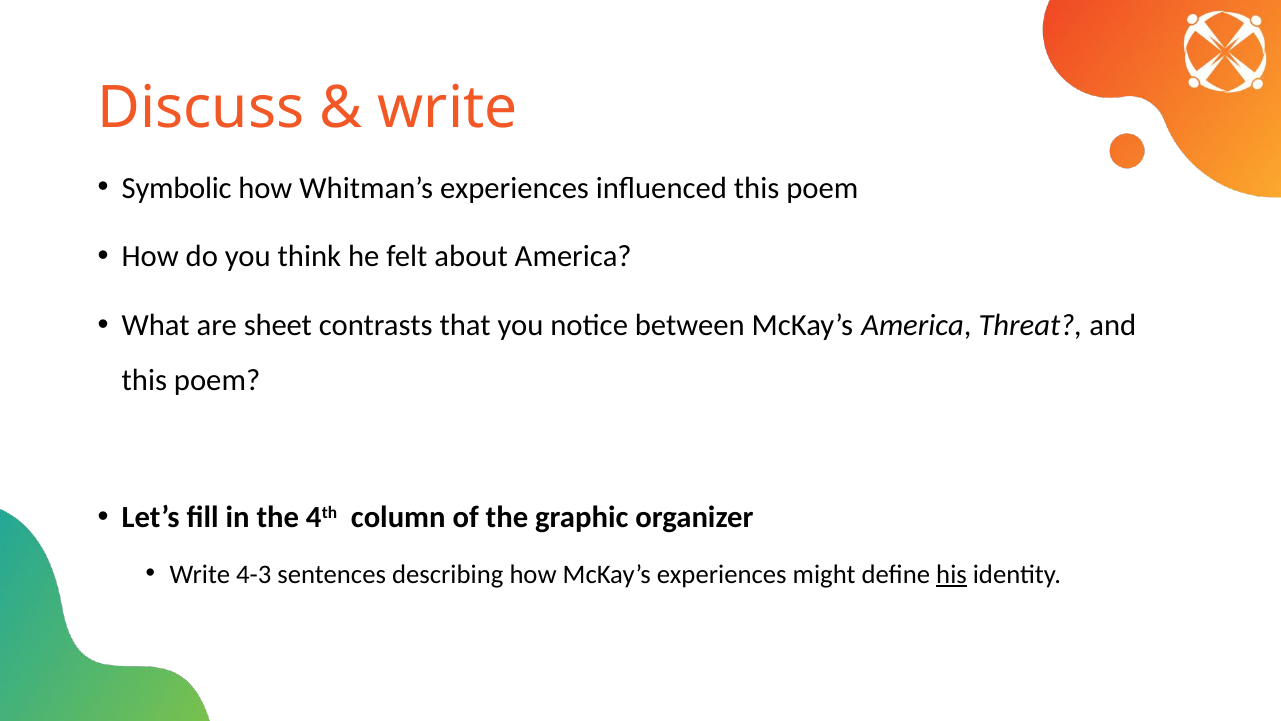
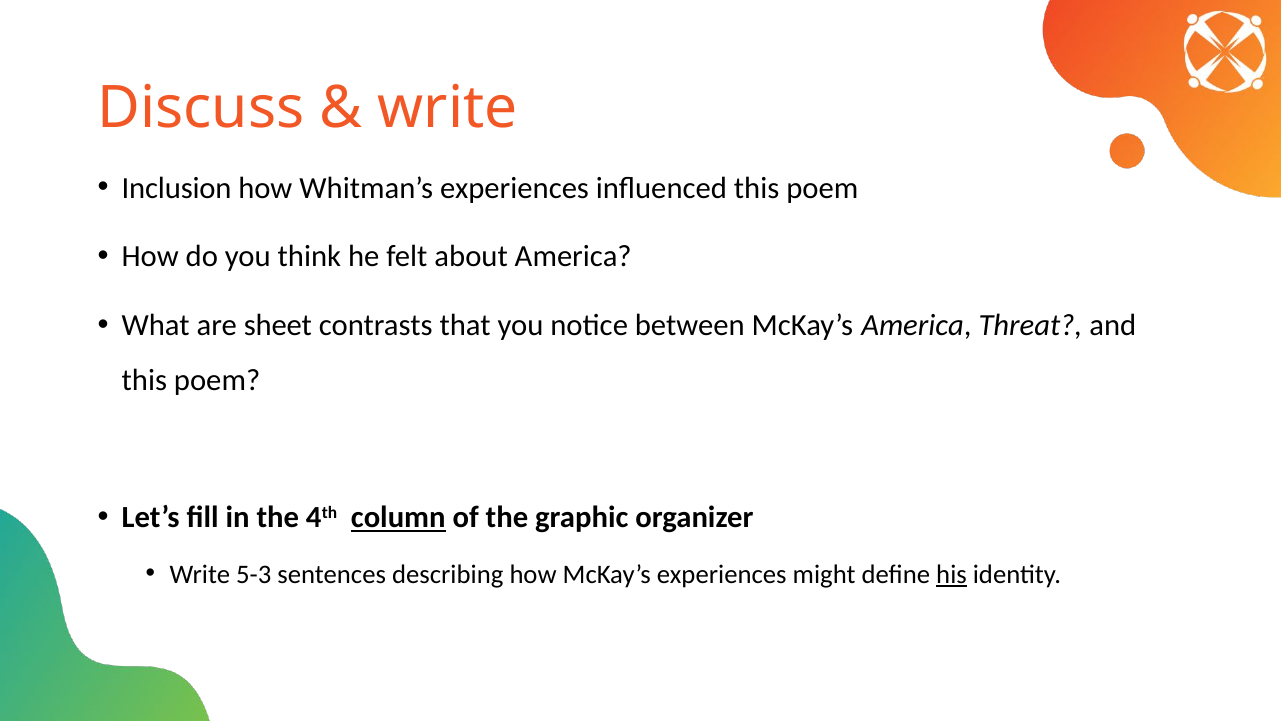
Symbolic: Symbolic -> Inclusion
column underline: none -> present
4-3: 4-3 -> 5-3
